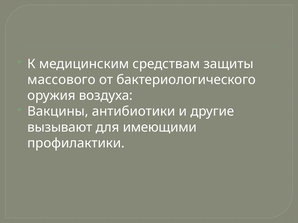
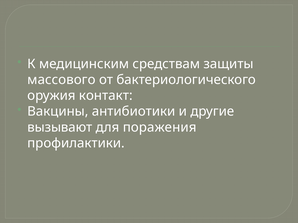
воздуха: воздуха -> контакт
имеющими: имеющими -> поражения
